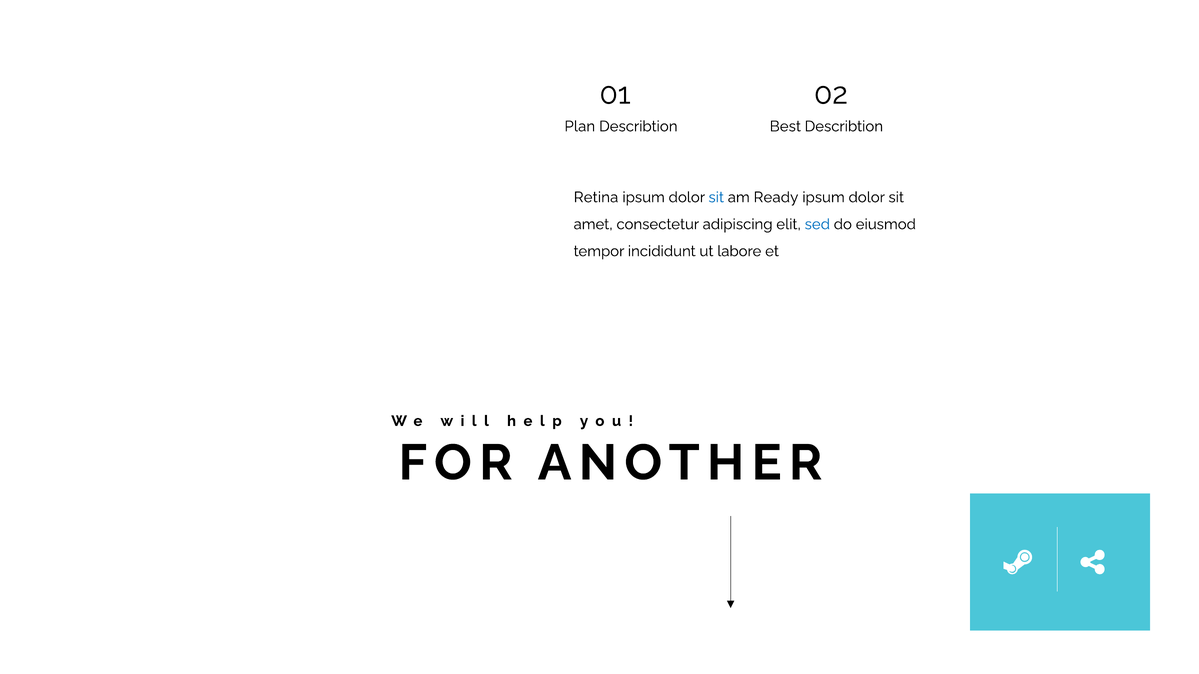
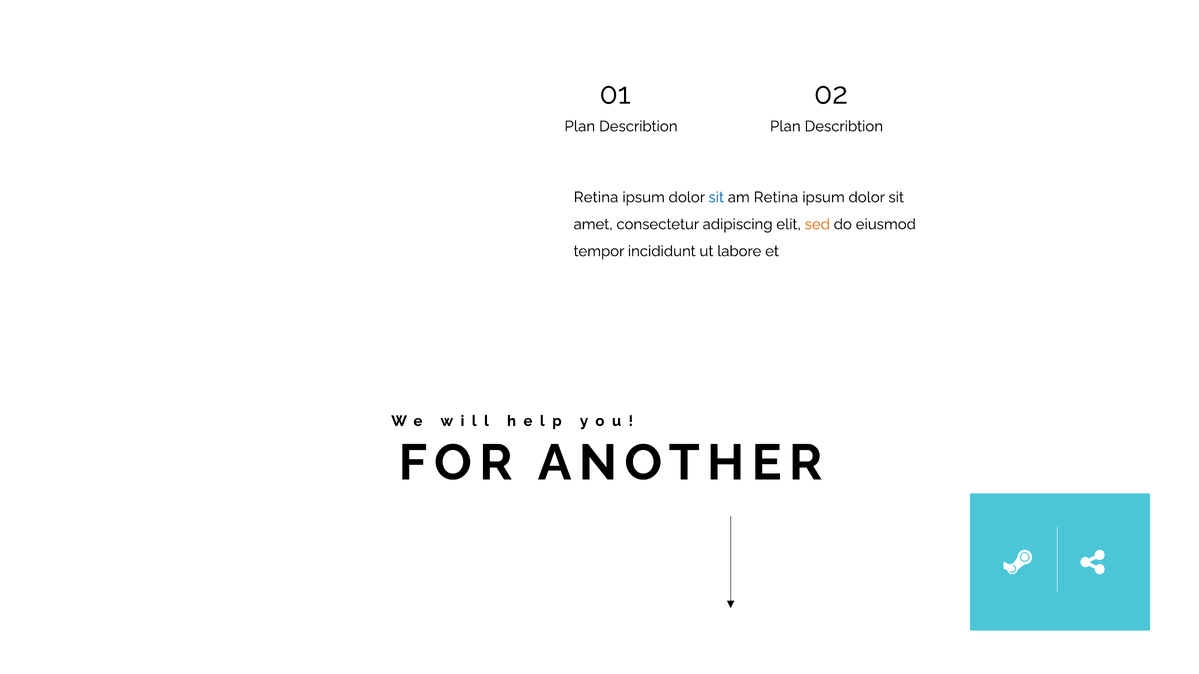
Describtion Best: Best -> Plan
am Ready: Ready -> Retina
sed colour: blue -> orange
